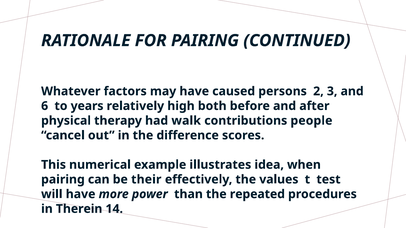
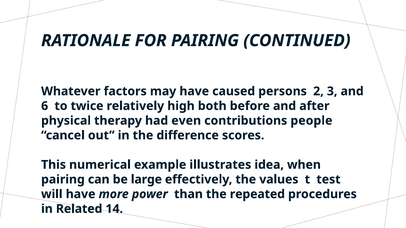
years: years -> twice
walk: walk -> even
their: their -> large
Therein: Therein -> Related
